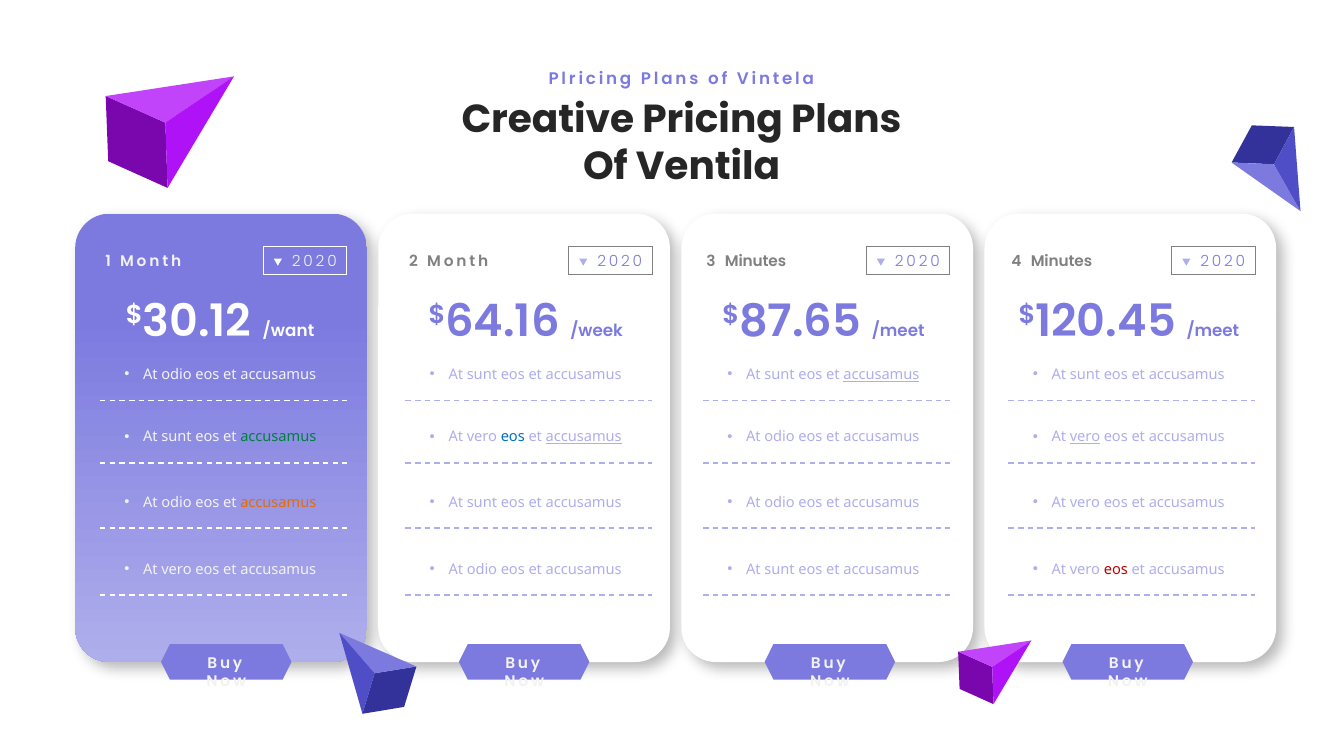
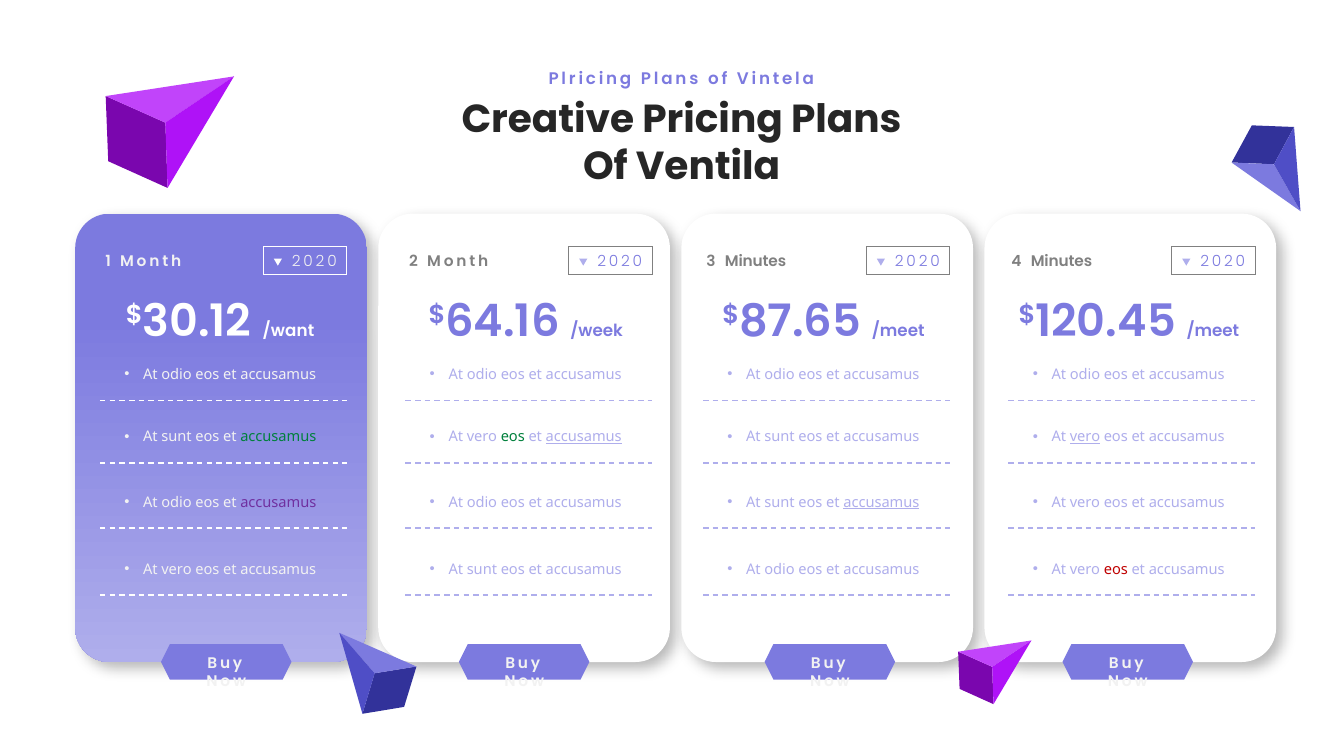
sunt at (482, 375): sunt -> odio
sunt at (780, 375): sunt -> odio
accusamus at (881, 375) underline: present -> none
sunt at (1085, 375): sunt -> odio
eos at (513, 437) colour: blue -> green
odio at (780, 437): odio -> sunt
accusamus at (278, 502) colour: orange -> purple
sunt at (482, 502): sunt -> odio
odio at (780, 502): odio -> sunt
accusamus at (881, 502) underline: none -> present
odio at (482, 569): odio -> sunt
sunt at (780, 569): sunt -> odio
